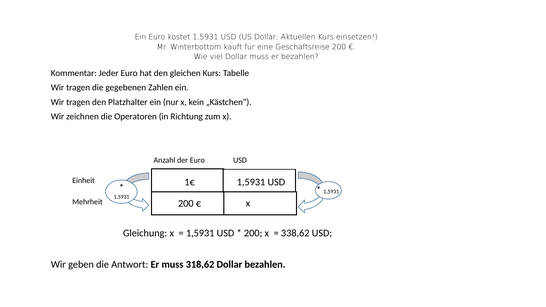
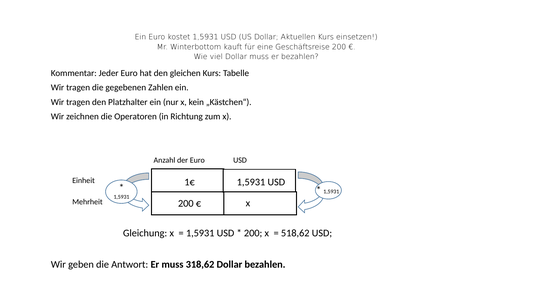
338,62: 338,62 -> 518,62
